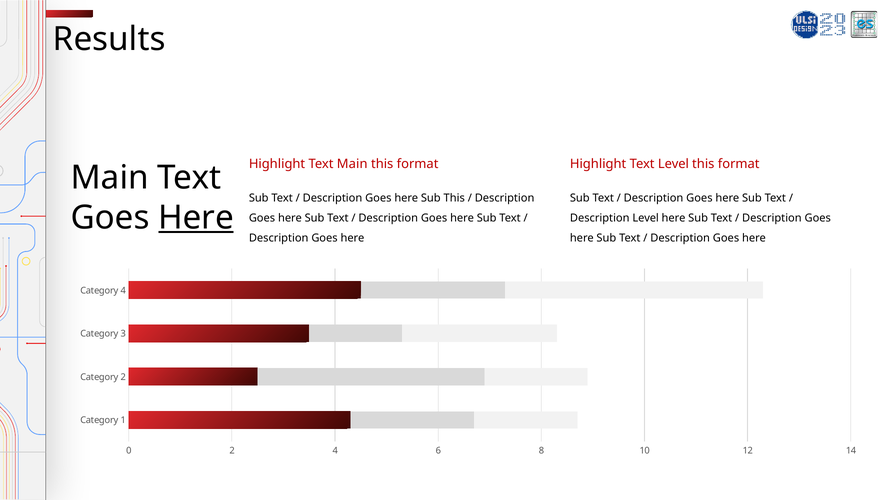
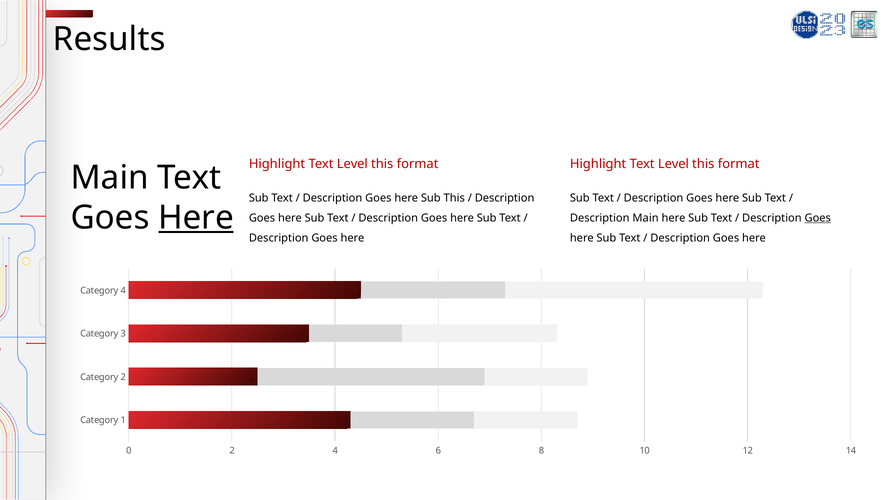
Main at (352, 164): Main -> Level
Description Level: Level -> Main
Goes at (818, 218) underline: none -> present
